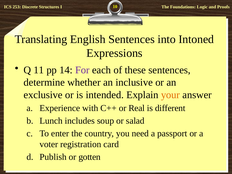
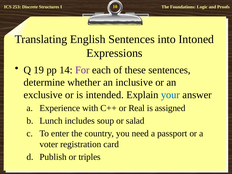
11: 11 -> 19
your colour: orange -> blue
different: different -> assigned
gotten: gotten -> triples
